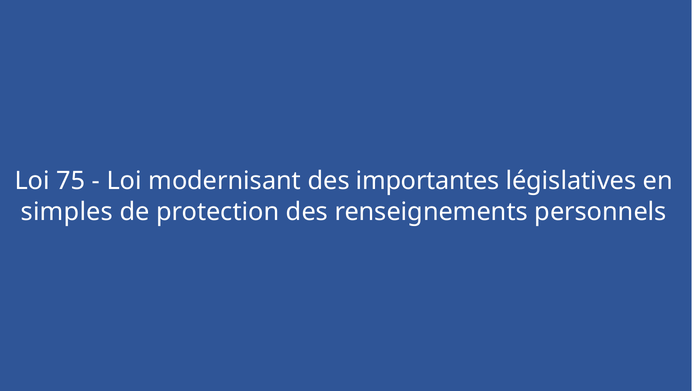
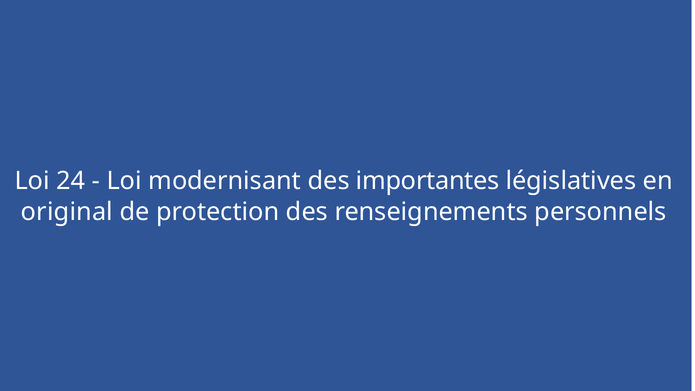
75: 75 -> 24
simples: simples -> original
